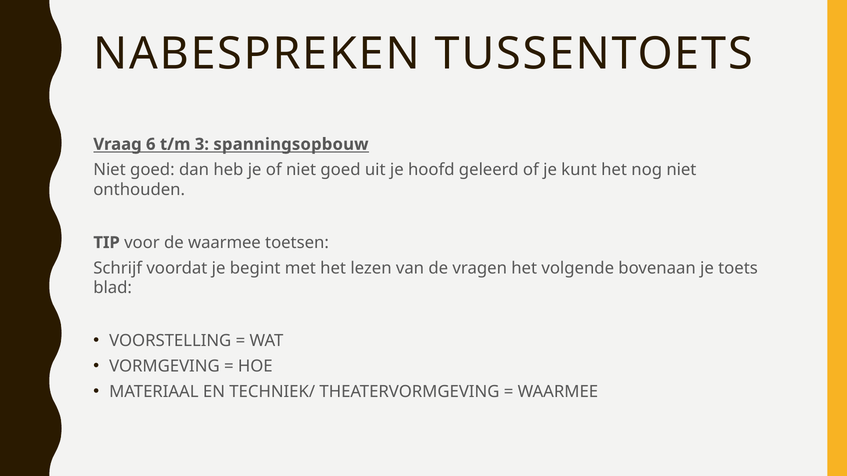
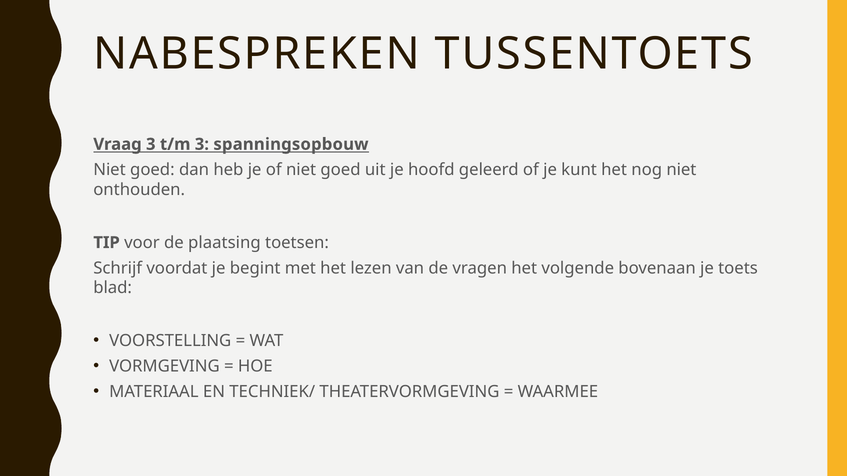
Vraag 6: 6 -> 3
de waarmee: waarmee -> plaatsing
